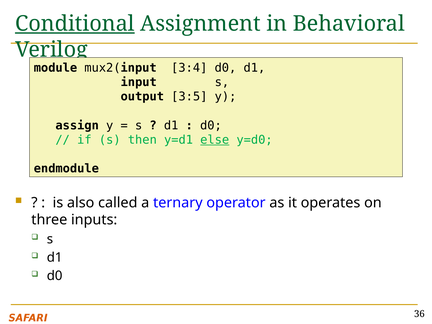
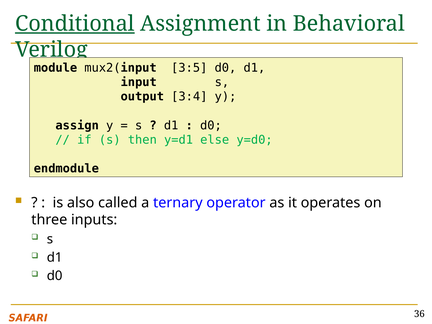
3:4: 3:4 -> 3:5
3:5: 3:5 -> 3:4
else underline: present -> none
